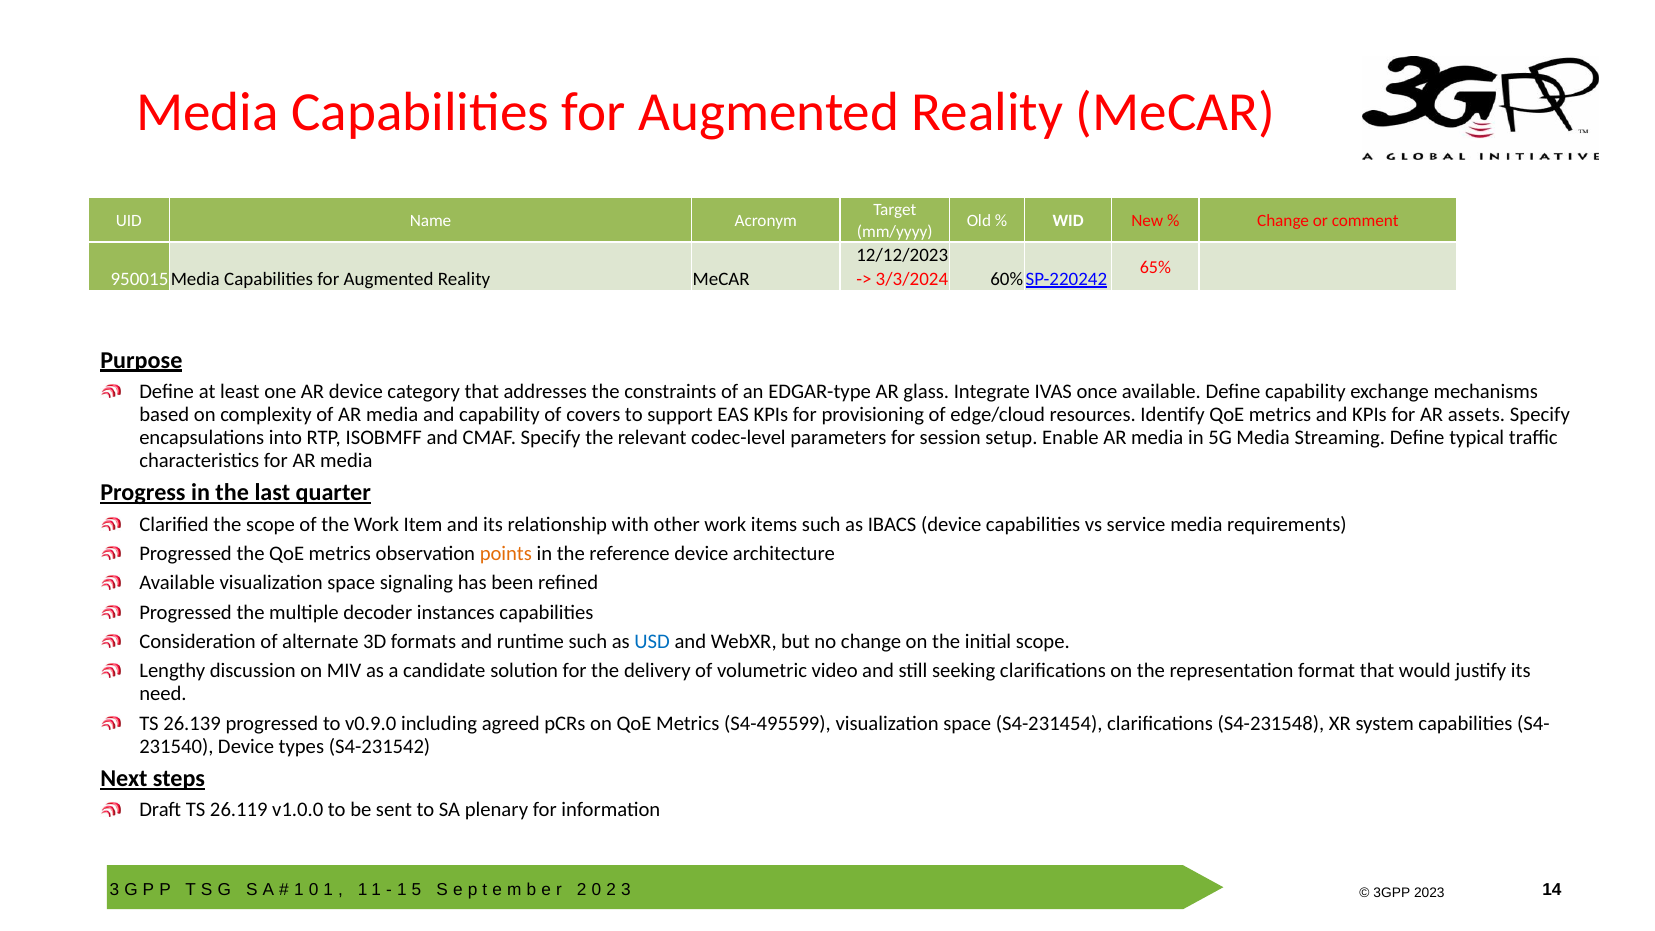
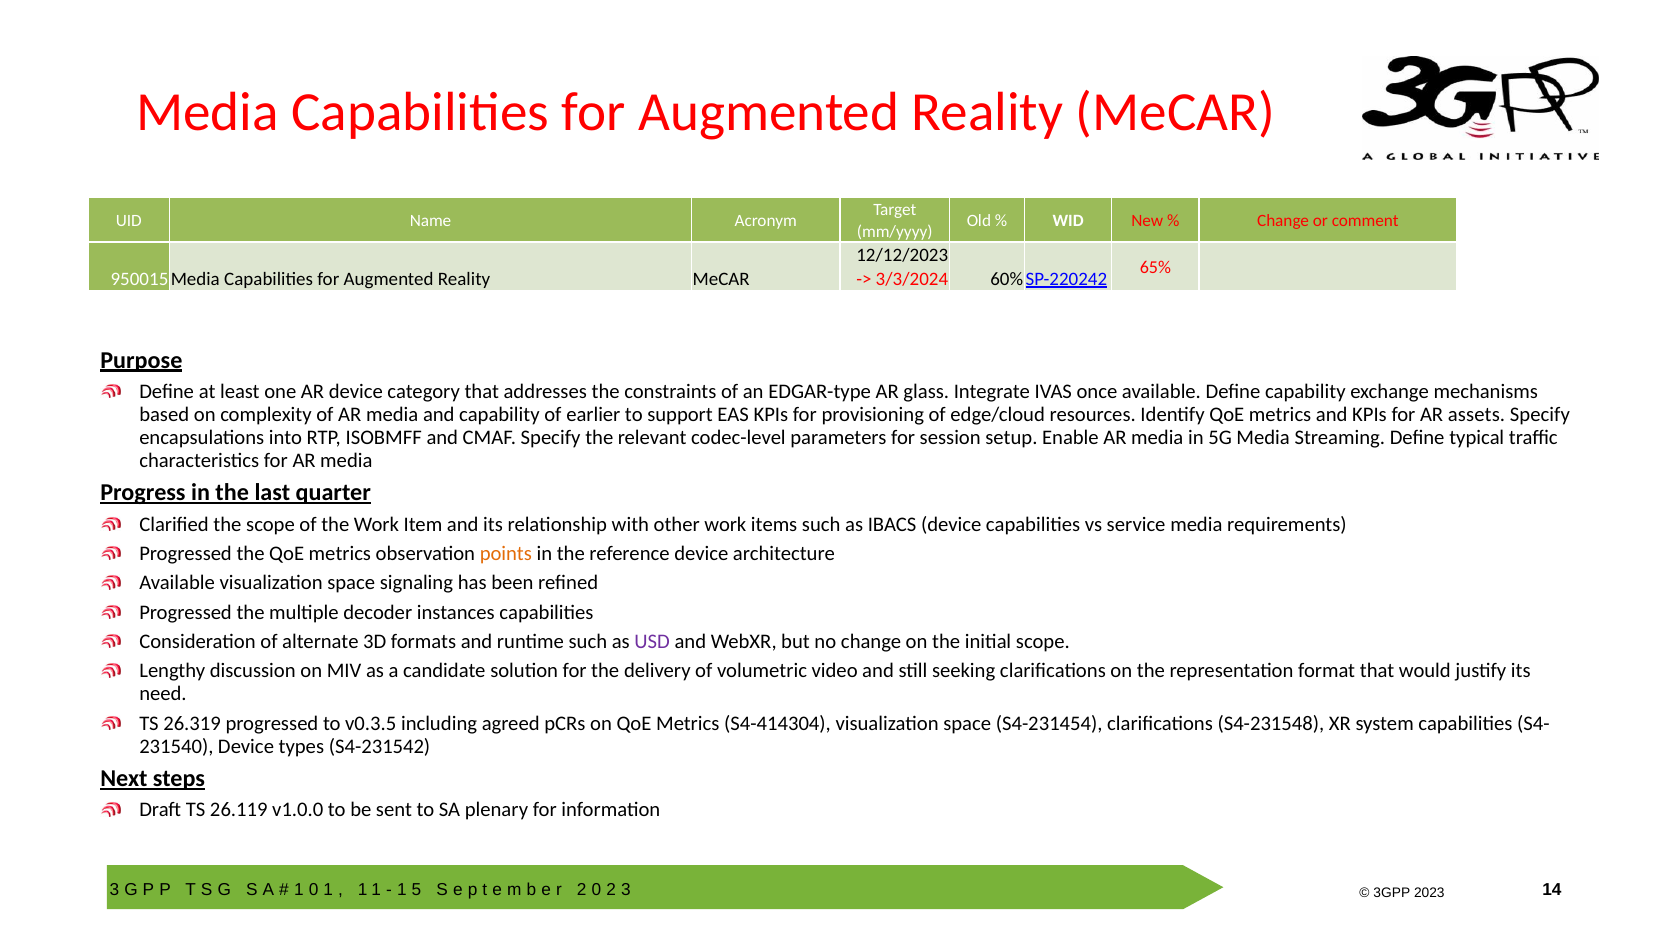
covers: covers -> earlier
USD colour: blue -> purple
26.139: 26.139 -> 26.319
v0.9.0: v0.9.0 -> v0.3.5
S4-495599: S4-495599 -> S4-414304
